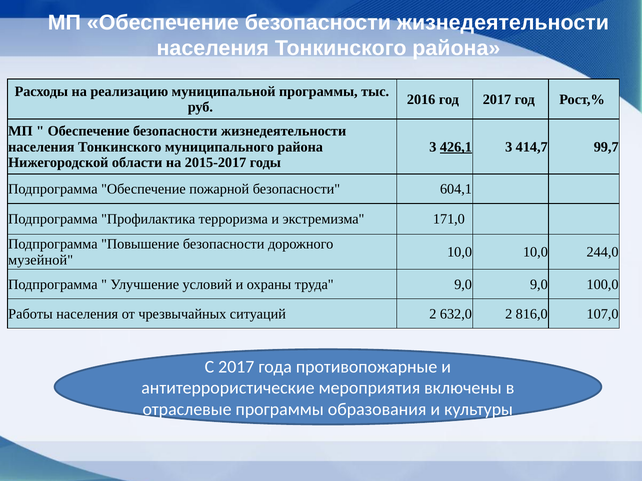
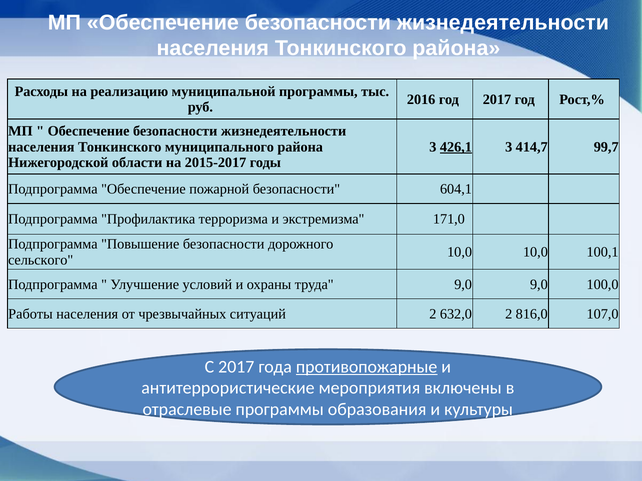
244,0: 244,0 -> 100,1
музейной: музейной -> сельского
противопожарные underline: none -> present
